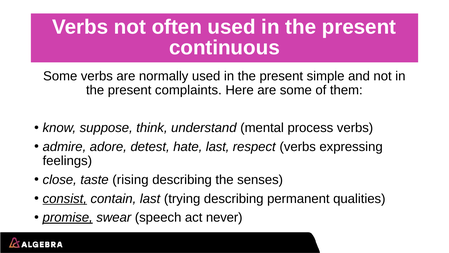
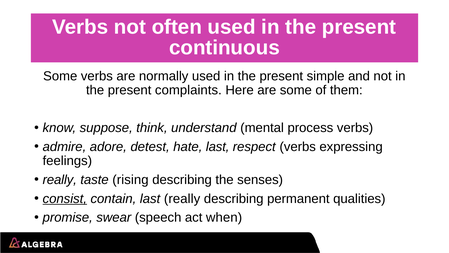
close at (60, 180): close -> really
last trying: trying -> really
promise underline: present -> none
never: never -> when
